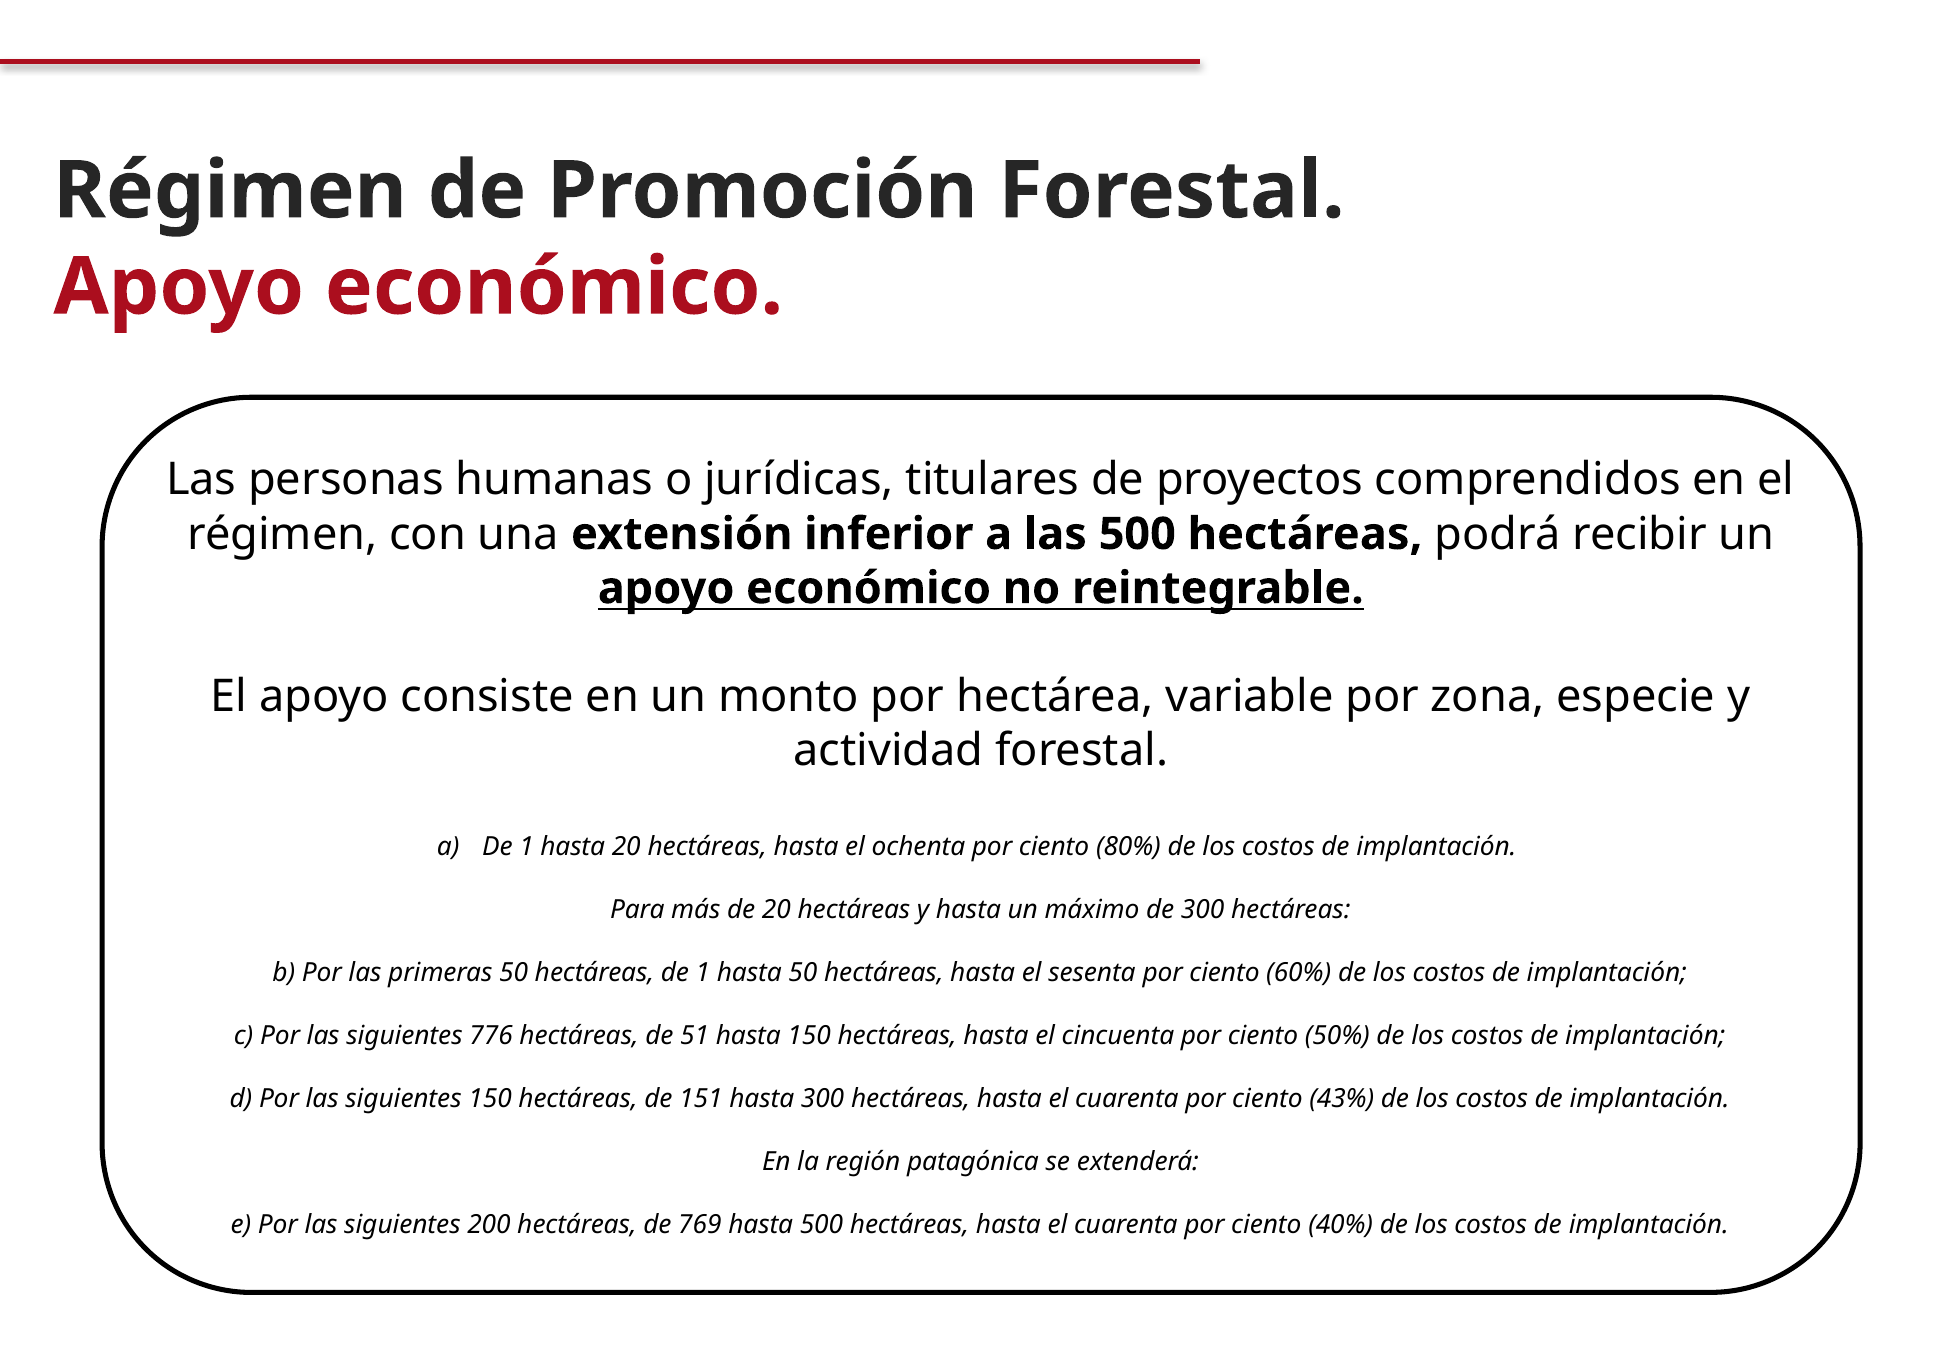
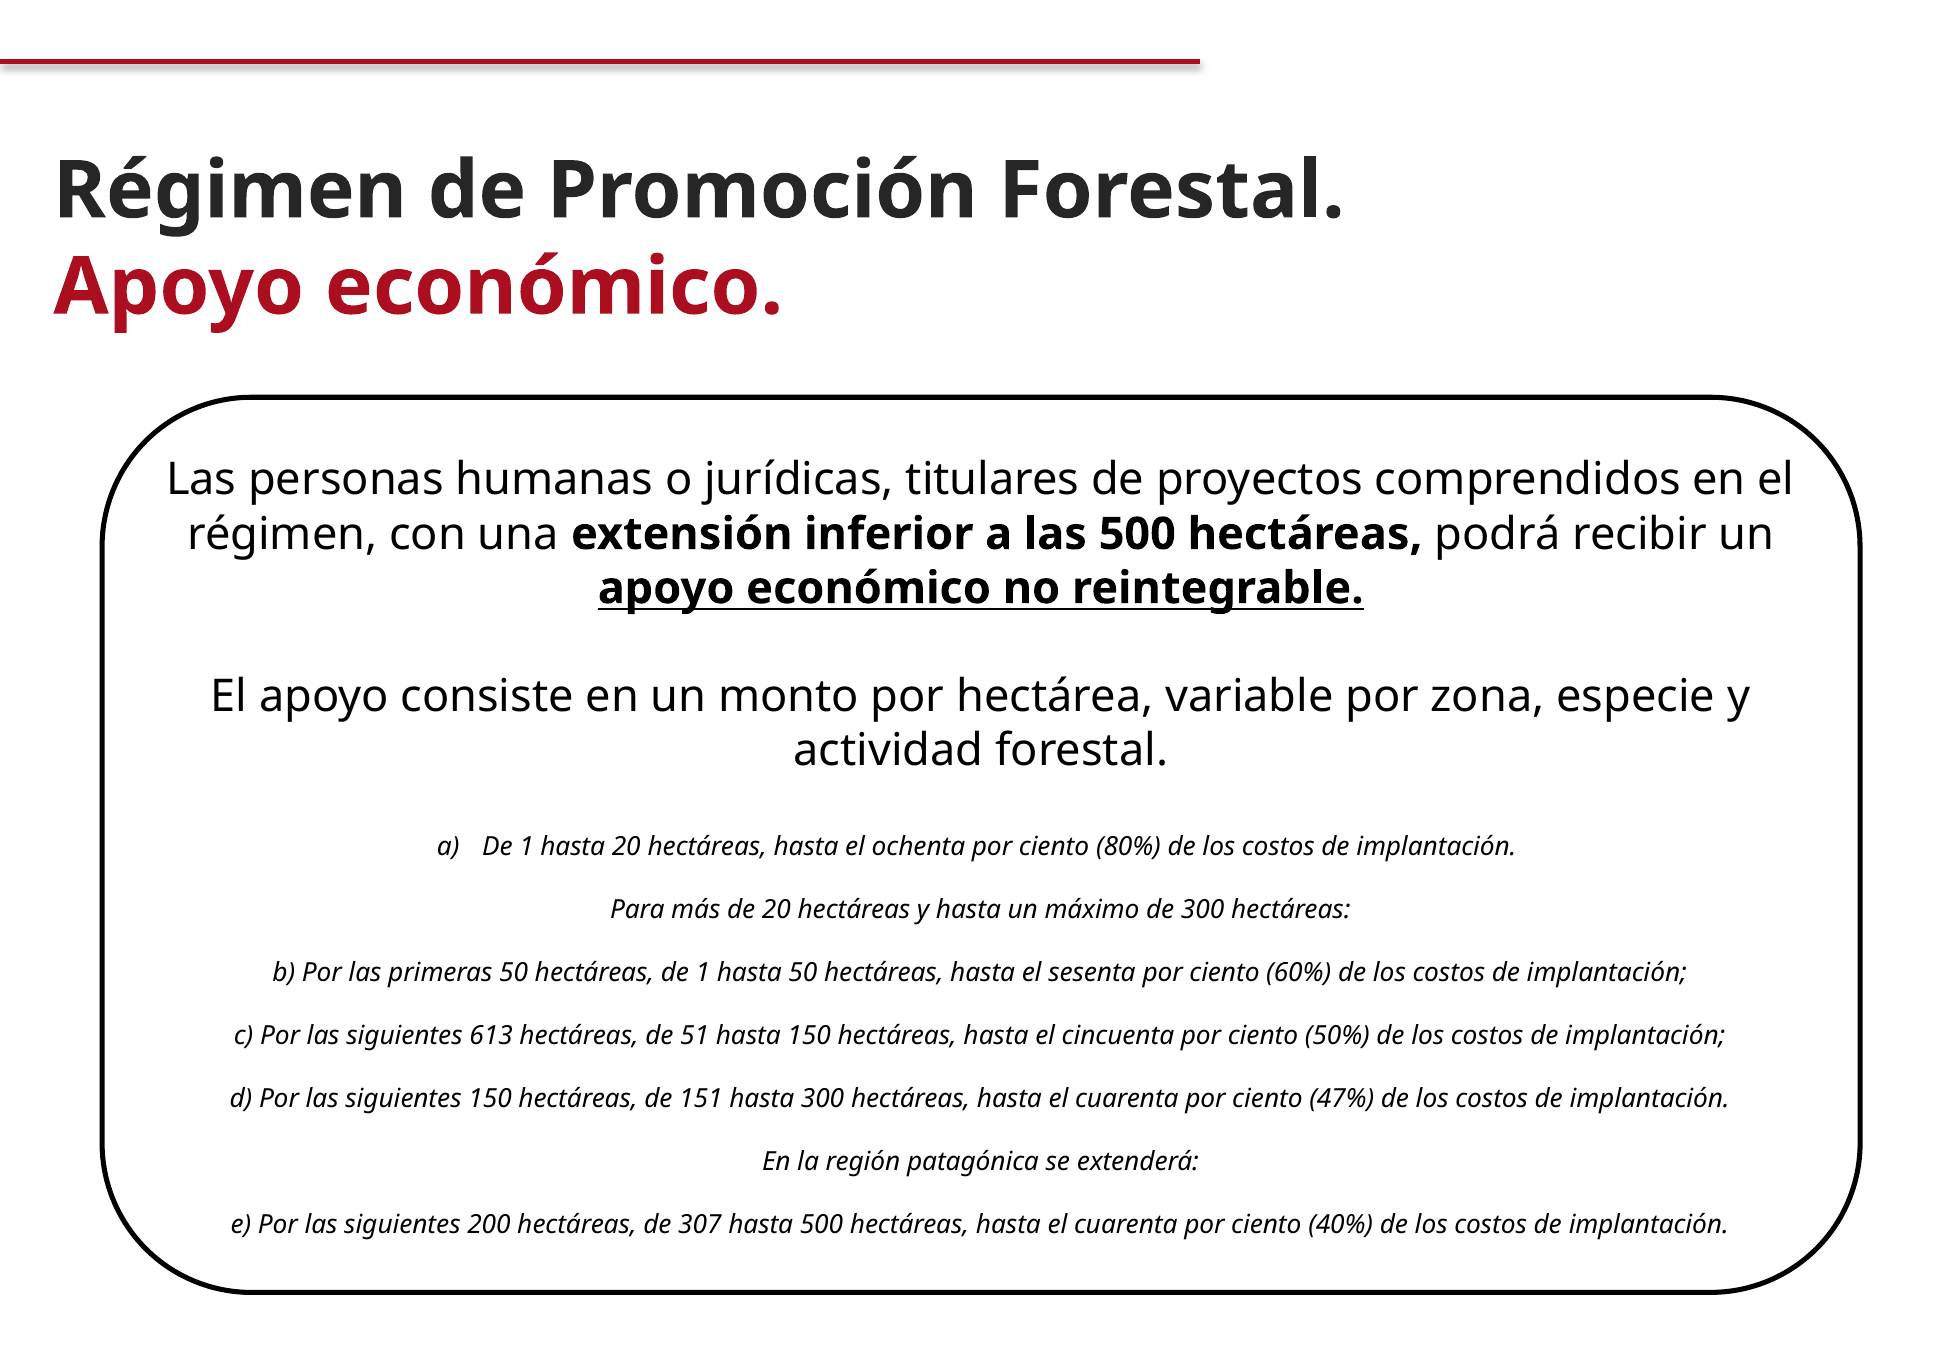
776: 776 -> 613
43%: 43% -> 47%
769: 769 -> 307
